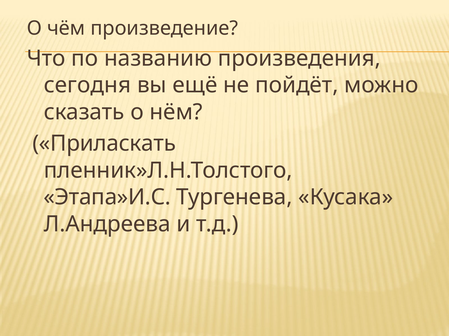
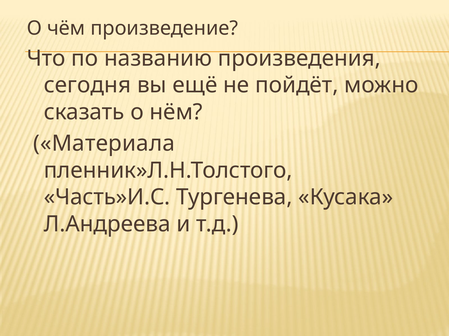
Приласкать: Приласкать -> Материала
Этапа»И.С: Этапа»И.С -> Часть»И.С
